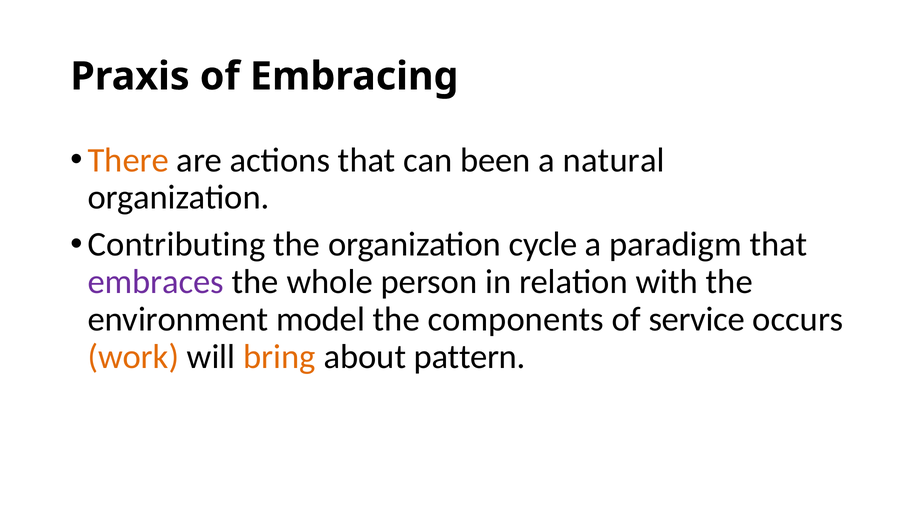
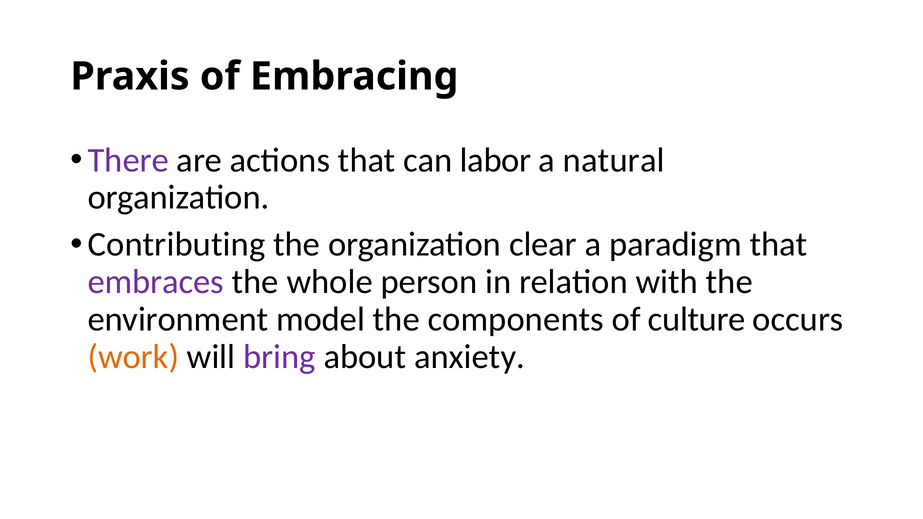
There colour: orange -> purple
been: been -> labor
cycle: cycle -> clear
service: service -> culture
bring colour: orange -> purple
pattern: pattern -> anxiety
